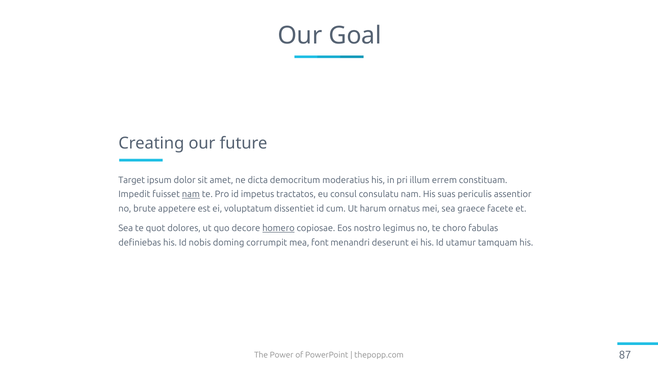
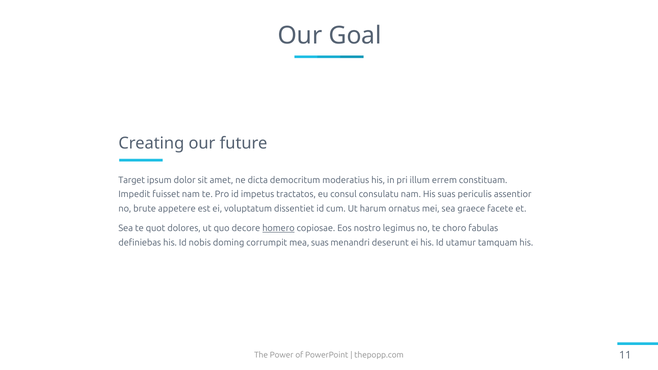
nam at (191, 194) underline: present -> none
mea font: font -> suas
87: 87 -> 11
